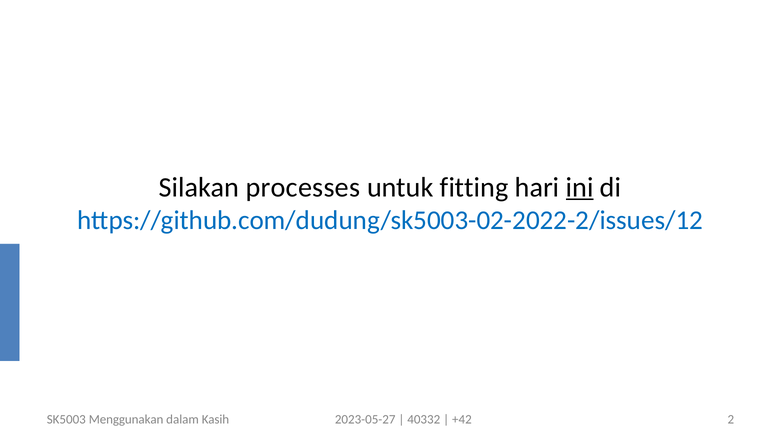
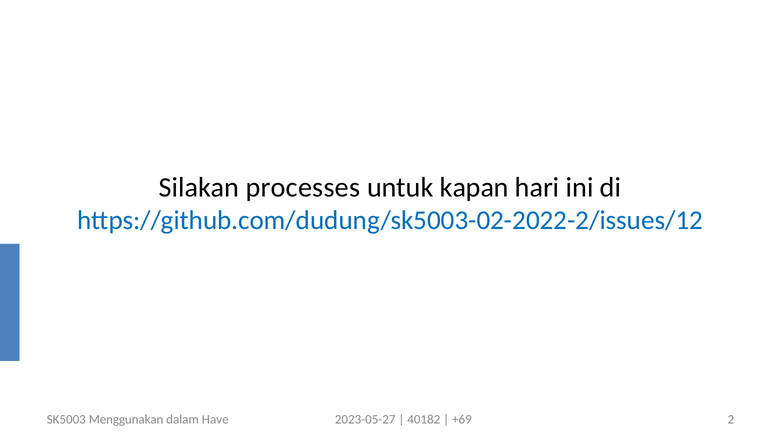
fitting: fitting -> kapan
ini underline: present -> none
Kasih: Kasih -> Have
40332: 40332 -> 40182
+42: +42 -> +69
